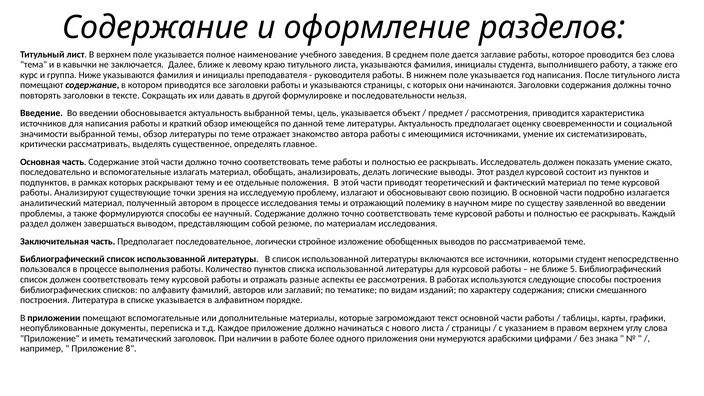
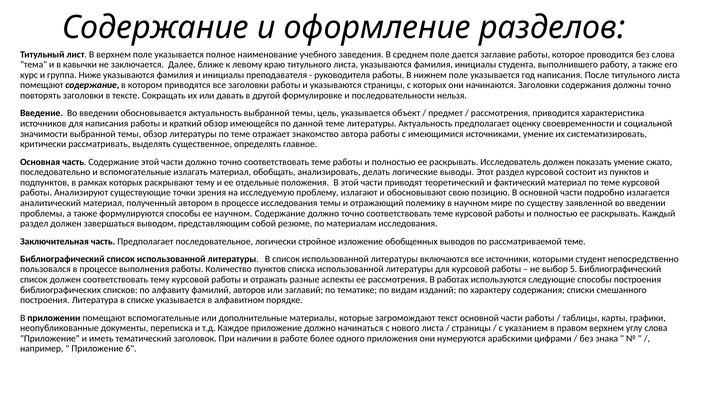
ее научный: научный -> научном
не ближе: ближе -> выбор
8: 8 -> 6
